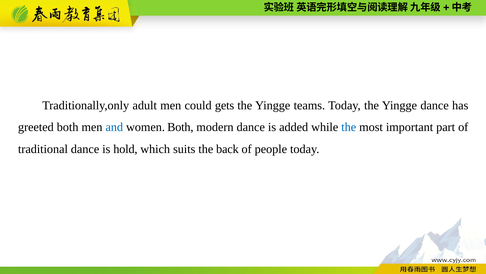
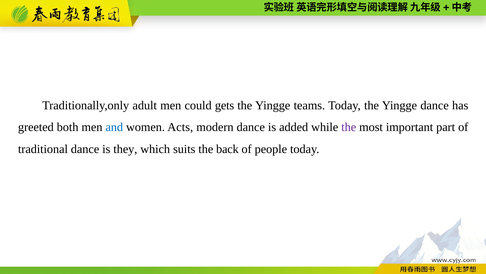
women Both: Both -> Acts
the at (349, 127) colour: blue -> purple
hold: hold -> they
